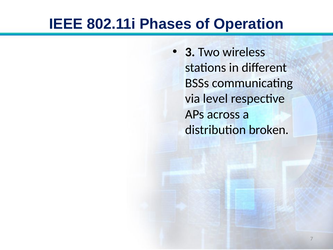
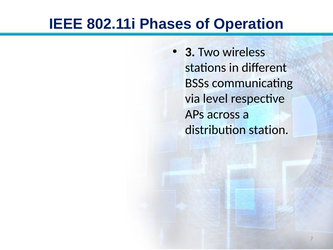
broken: broken -> station
